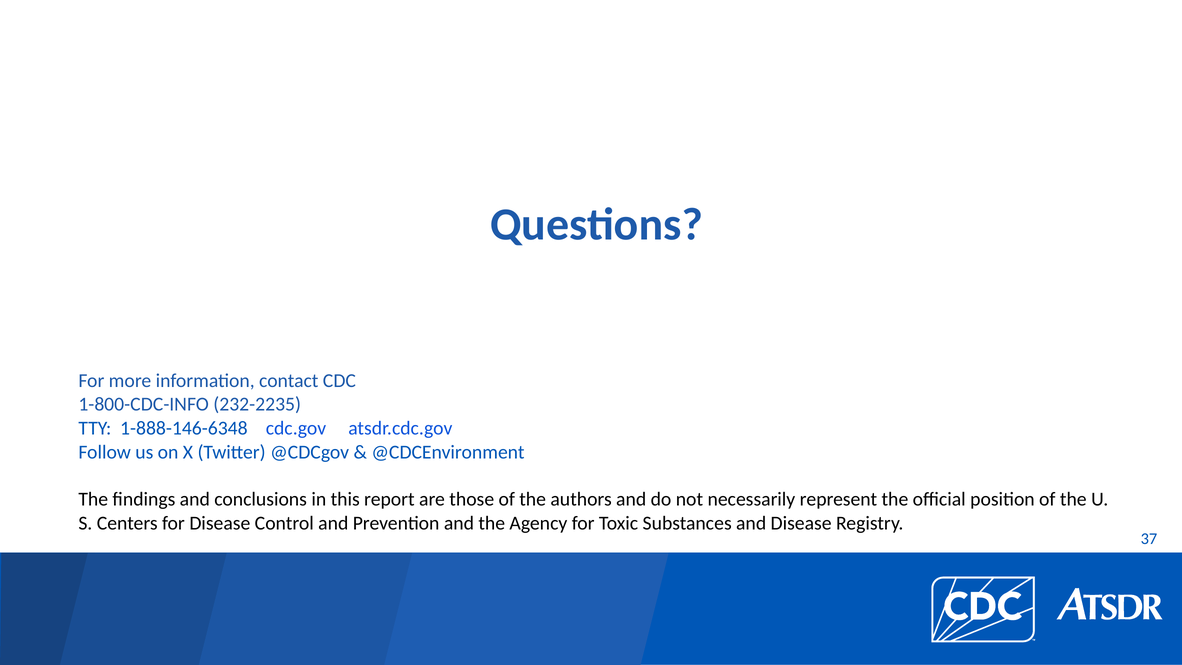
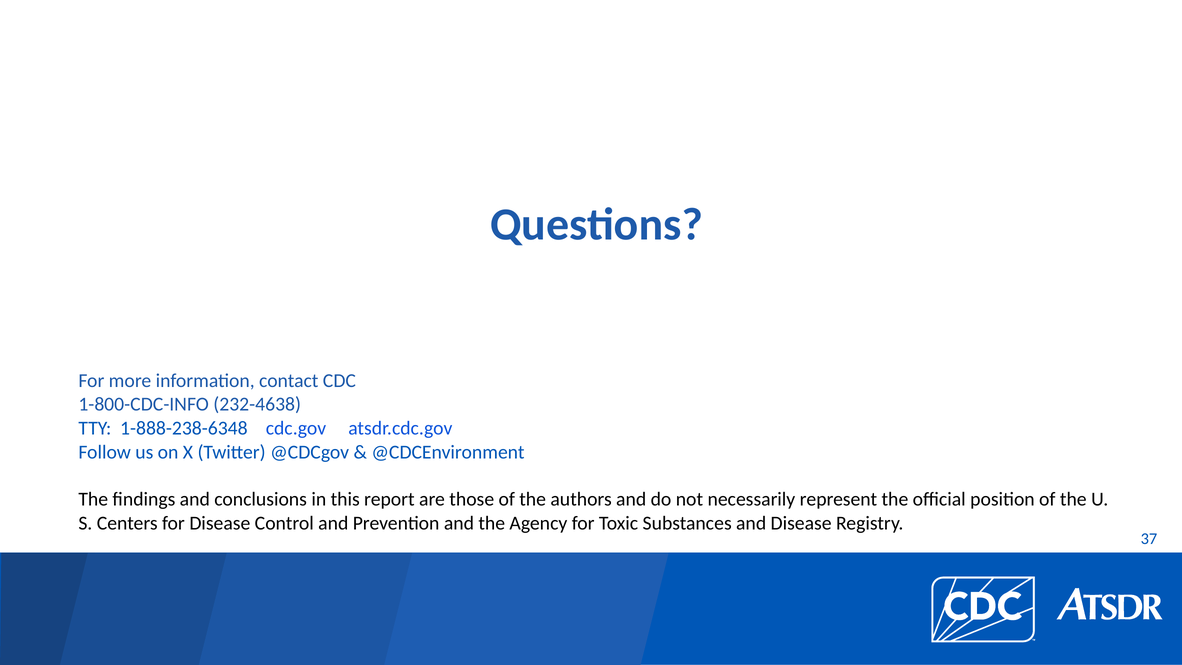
232-2235: 232-2235 -> 232-4638
1-888-146-6348: 1-888-146-6348 -> 1-888-238-6348
